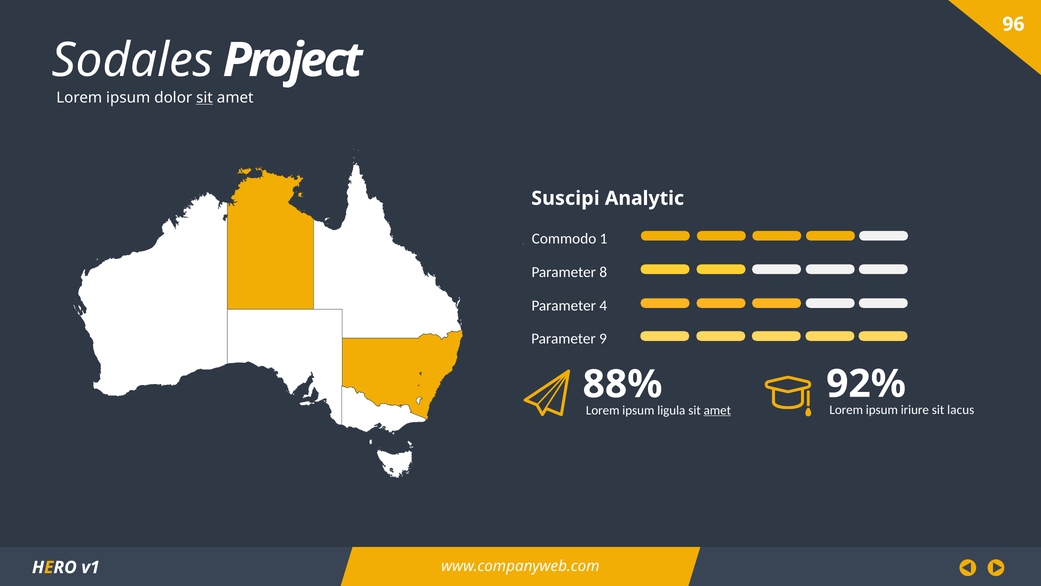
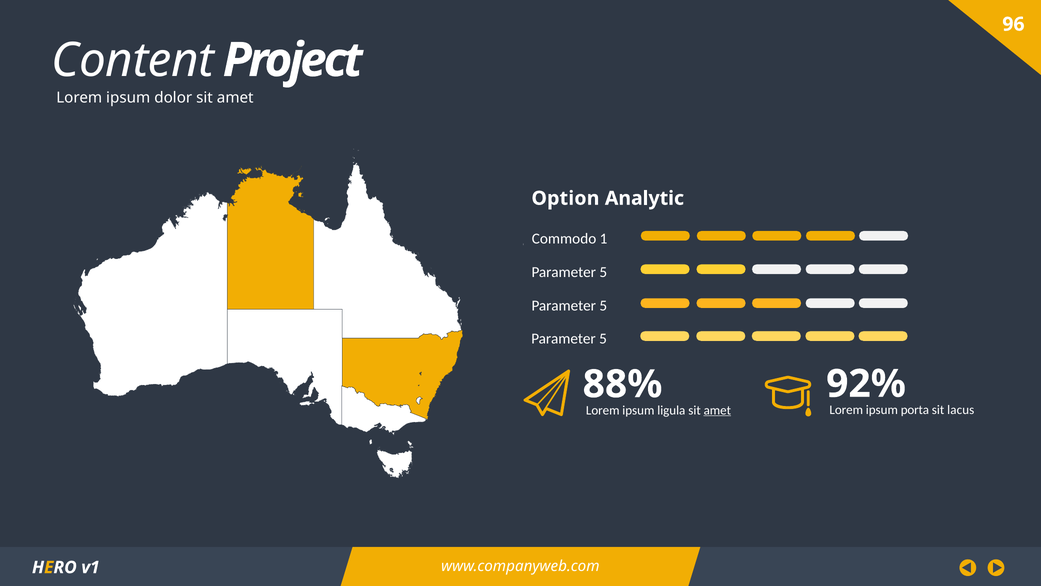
Sodales: Sodales -> Content
sit at (204, 98) underline: present -> none
Suscipi: Suscipi -> Option
8 at (603, 272): 8 -> 5
4 at (603, 306): 4 -> 5
9 at (603, 339): 9 -> 5
iriure: iriure -> porta
